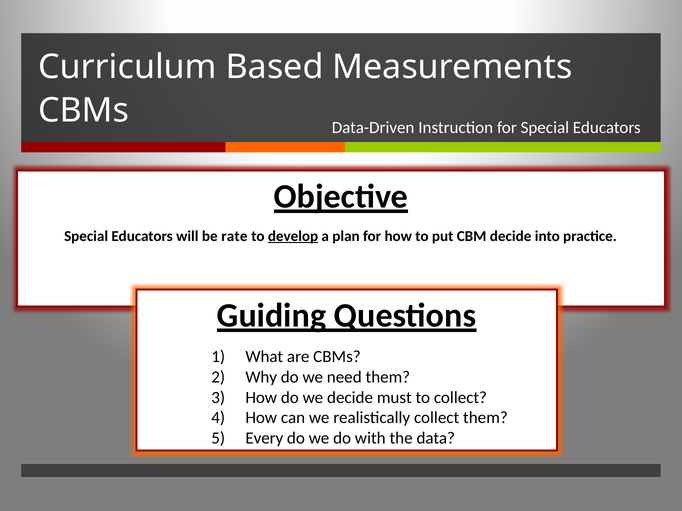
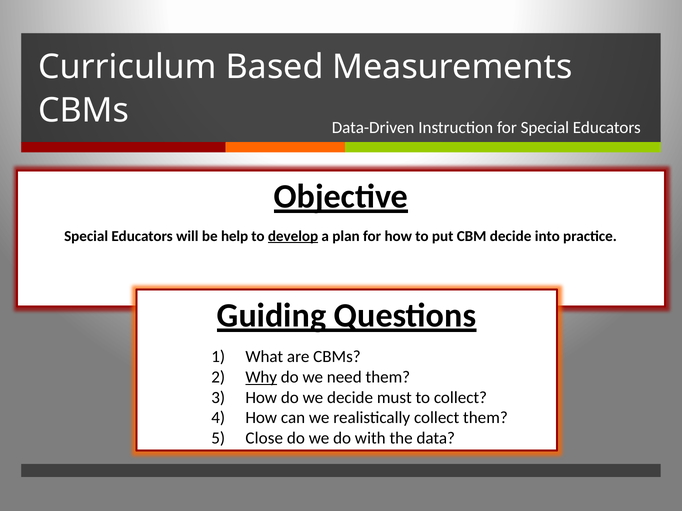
rate: rate -> help
Why underline: none -> present
Every: Every -> Close
